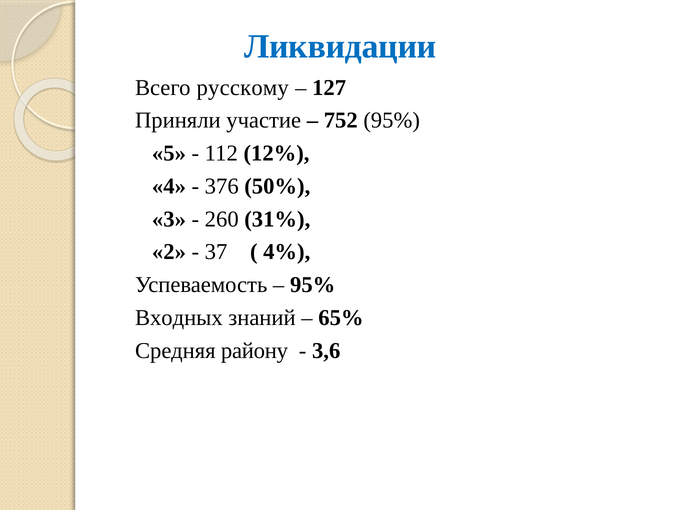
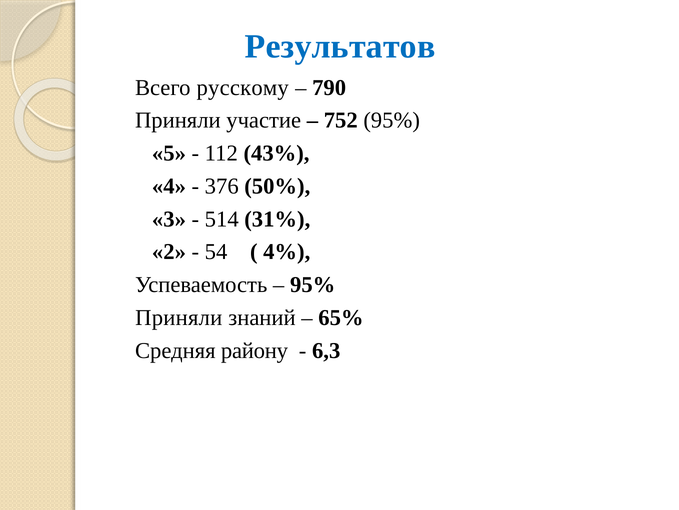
Ликвидации: Ликвидации -> Результатов
127: 127 -> 790
12%: 12% -> 43%
260: 260 -> 514
37: 37 -> 54
Входных at (179, 317): Входных -> Приняли
3,6: 3,6 -> 6,3
